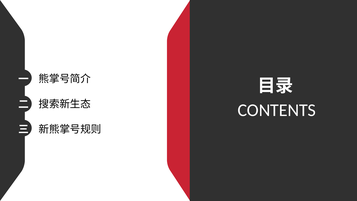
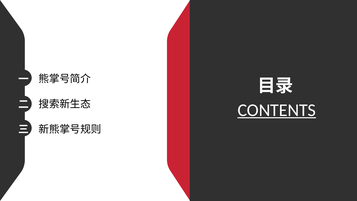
CONTENTS underline: none -> present
